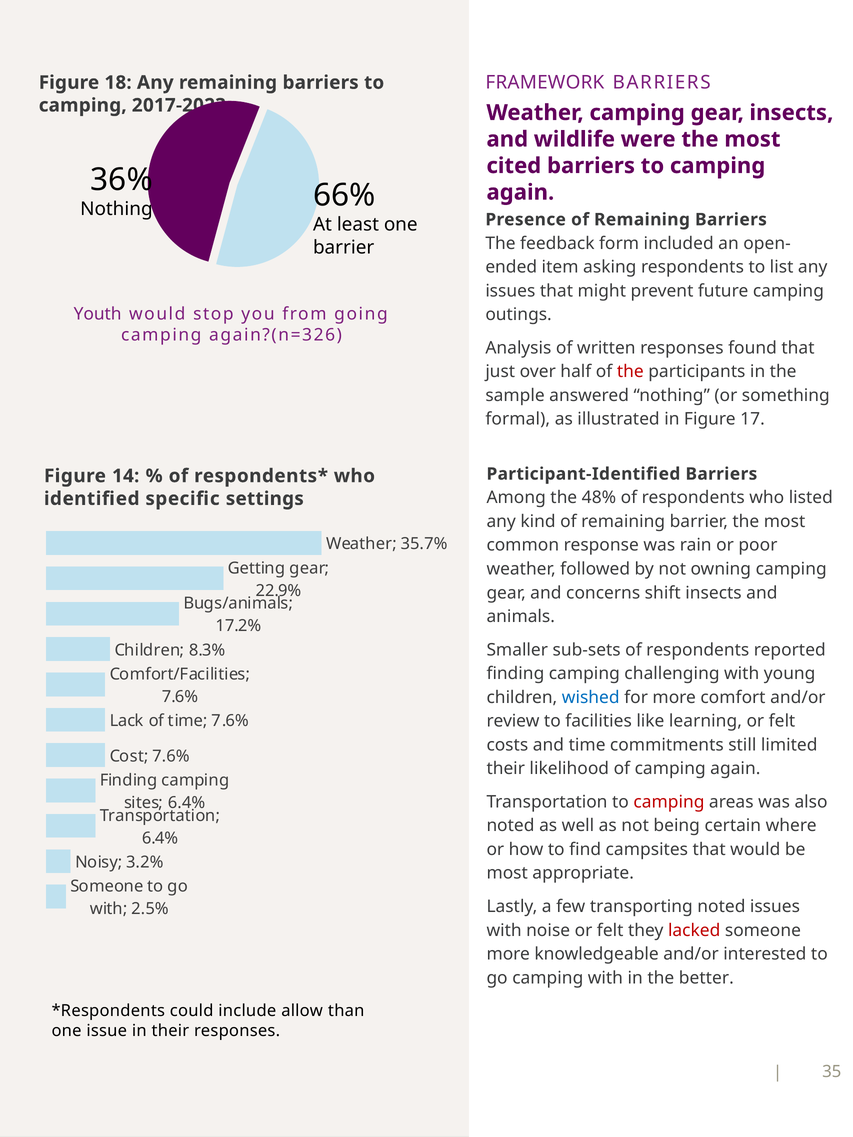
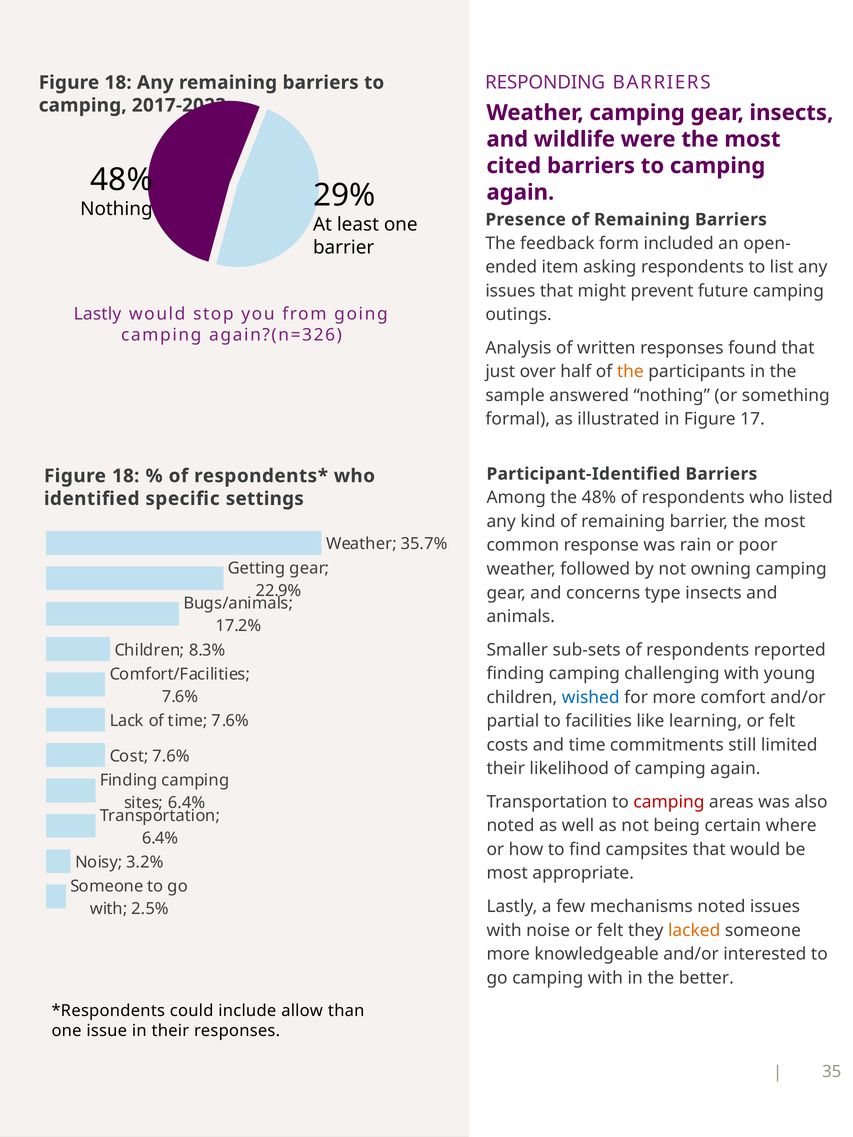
FRAMEWORK: FRAMEWORK -> RESPONDING
36% at (122, 180): 36% -> 48%
66%: 66% -> 29%
Youth at (98, 314): Youth -> Lastly
the at (630, 372) colour: red -> orange
14 at (126, 476): 14 -> 18
shift: shift -> type
review: review -> partial
transporting: transporting -> mechanisms
lacked colour: red -> orange
